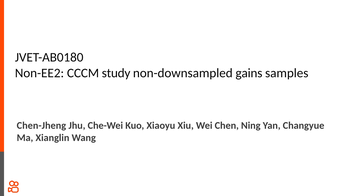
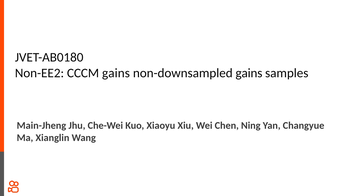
CCCM study: study -> gains
Chen-Jheng: Chen-Jheng -> Main-Jheng
